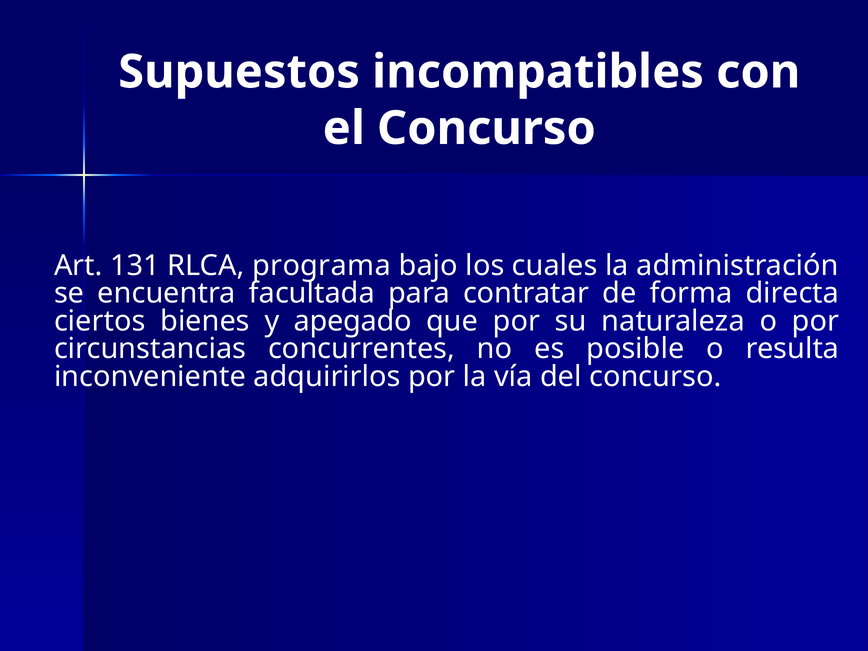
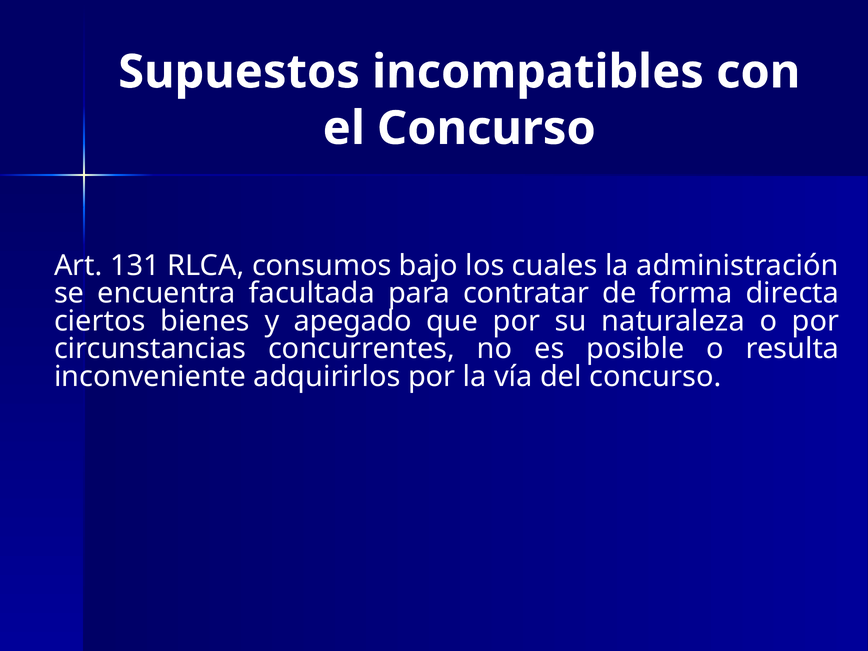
programa: programa -> consumos
